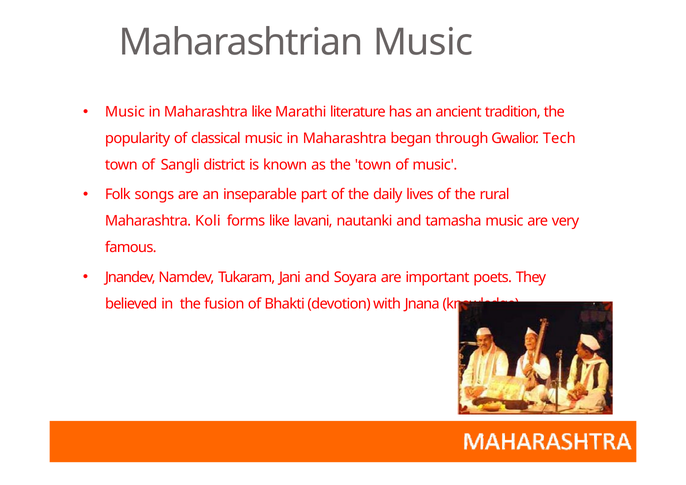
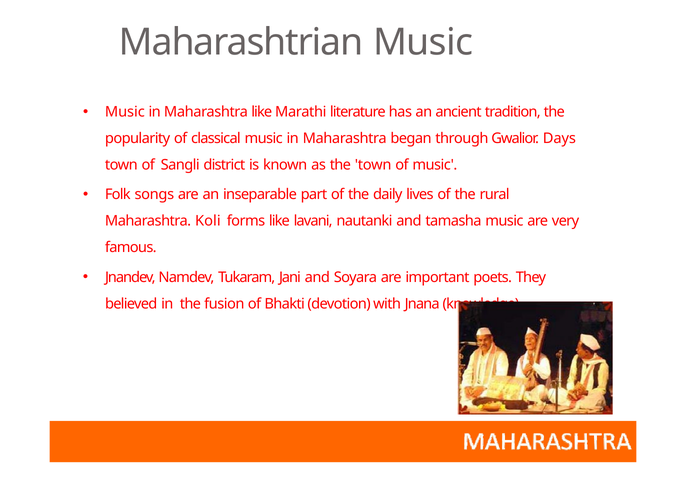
Tech: Tech -> Days
